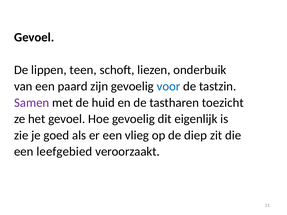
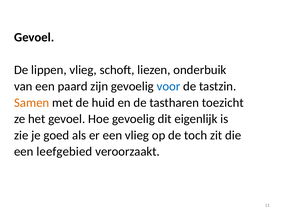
lippen teen: teen -> vlieg
Samen colour: purple -> orange
diep: diep -> toch
